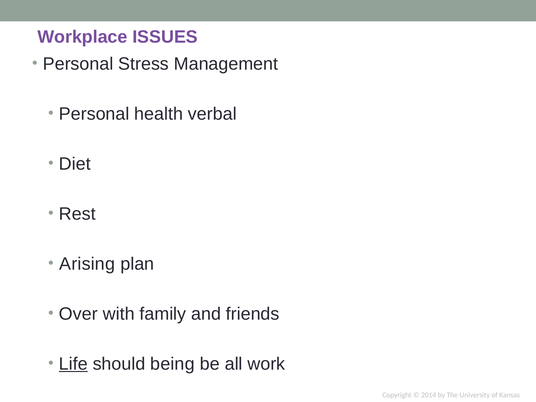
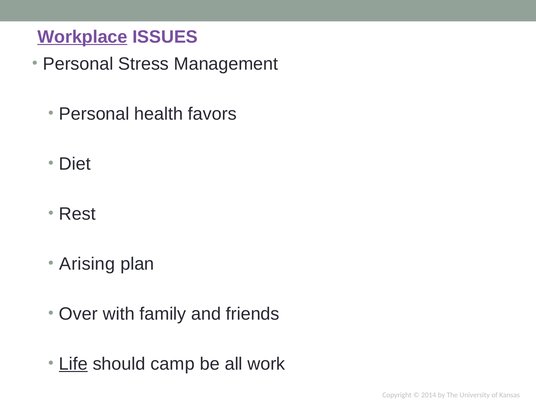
Workplace underline: none -> present
verbal: verbal -> favors
being: being -> camp
